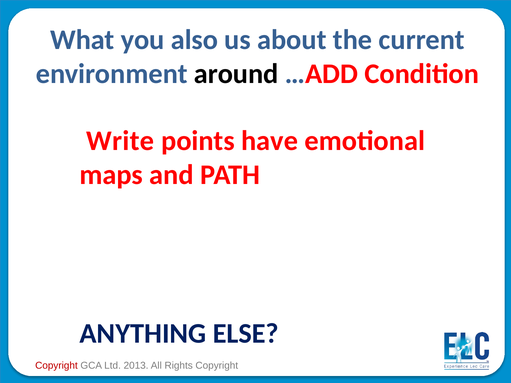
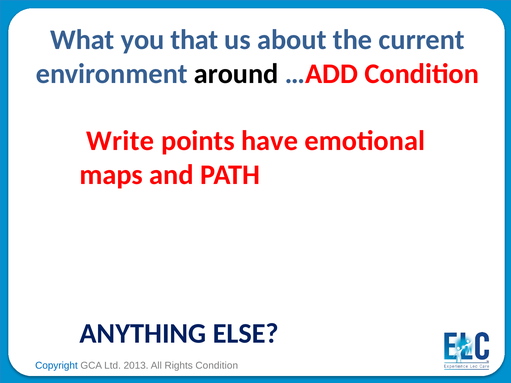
also: also -> that
Copyright at (56, 366) colour: red -> blue
Rights Copyright: Copyright -> Condition
